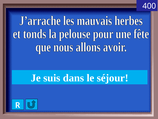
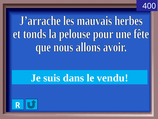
séjour: séjour -> vendu
